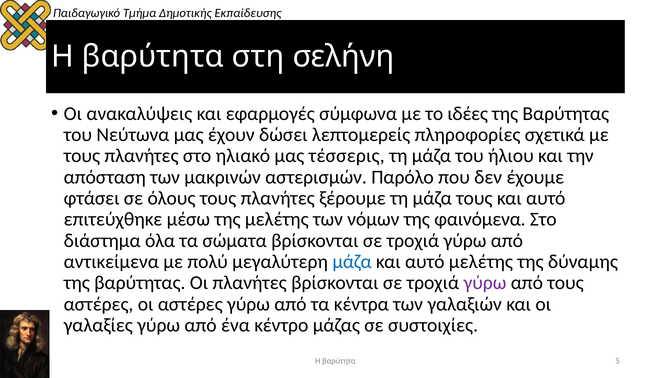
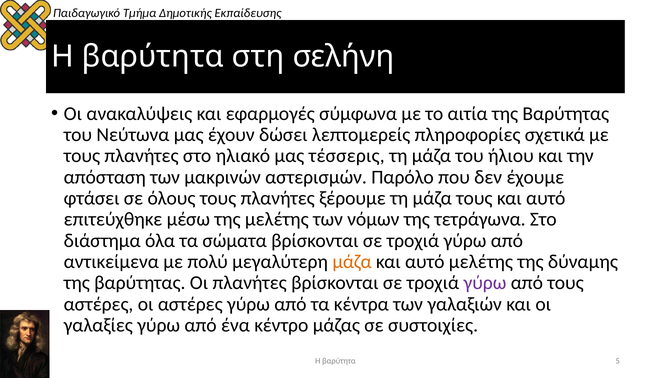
ιδέες: ιδέες -> αιτία
φαινόμενα: φαινόμενα -> τετράγωνα
μάζα at (352, 261) colour: blue -> orange
